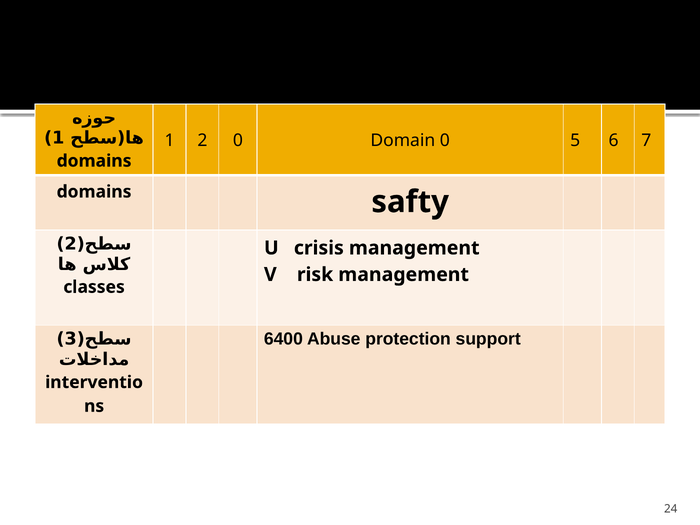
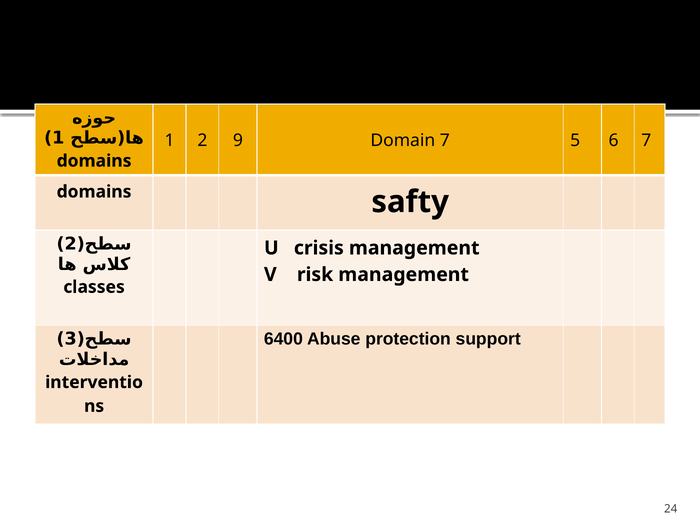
2 0: 0 -> 9
Domain 0: 0 -> 7
